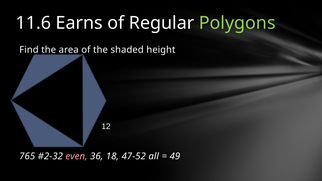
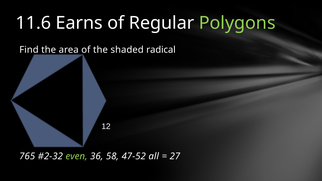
height: height -> radical
even colour: pink -> light green
18: 18 -> 58
49: 49 -> 27
